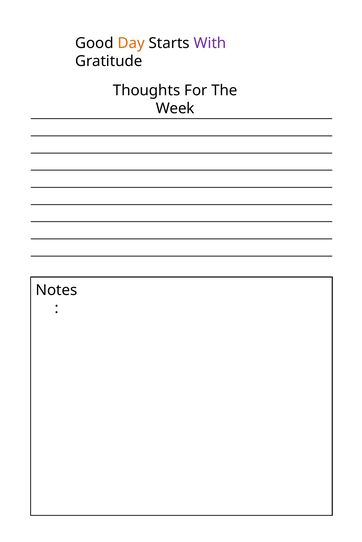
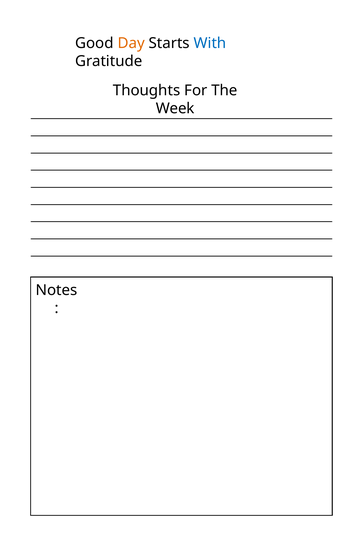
With colour: purple -> blue
